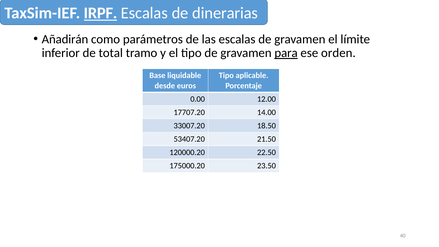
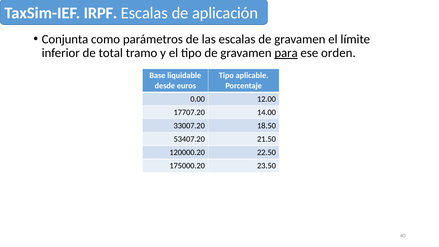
IRPF underline: present -> none
dinerarias: dinerarias -> aplicación
Añadirán: Añadirán -> Conjunta
